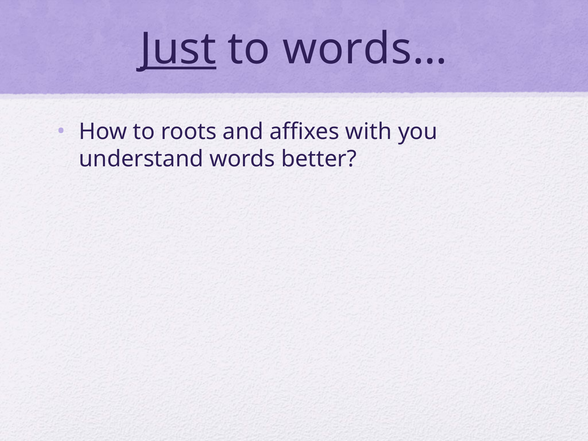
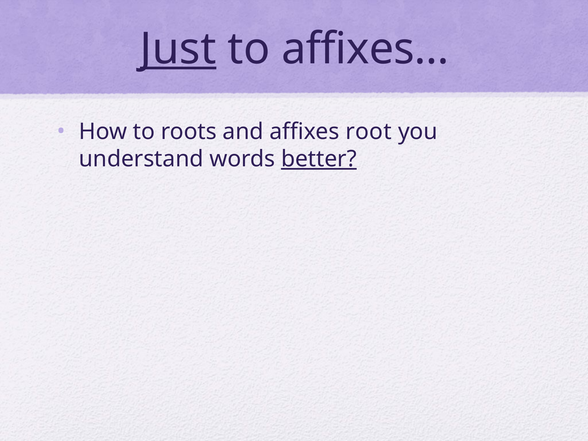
words…: words… -> affixes…
with: with -> root
better underline: none -> present
